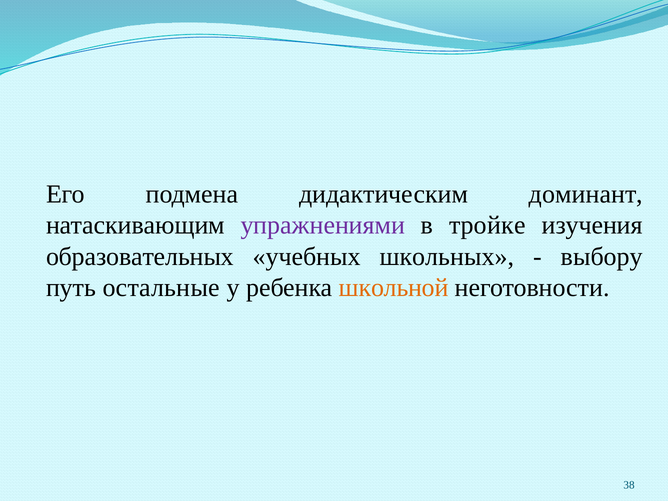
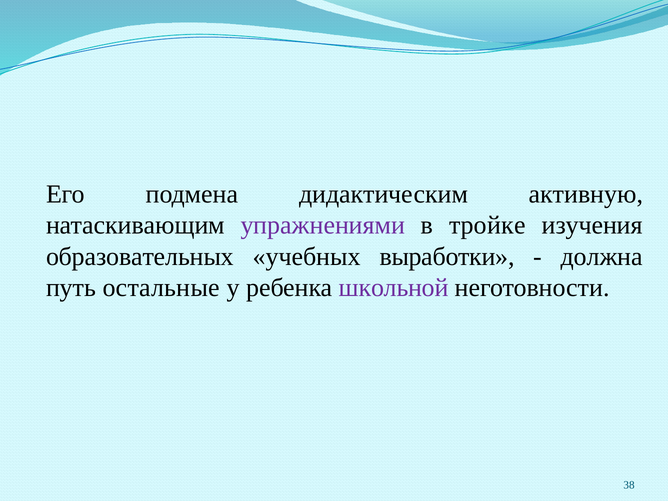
доминант: доминант -> активную
школьных: школьных -> выработки
выбору: выбору -> должна
школьной colour: orange -> purple
